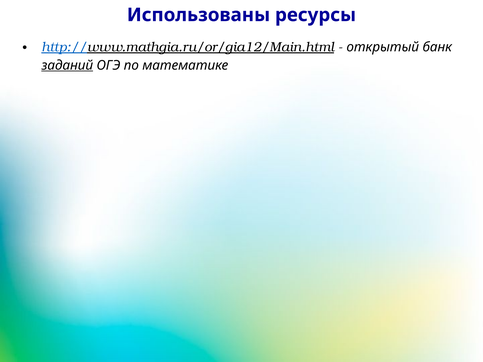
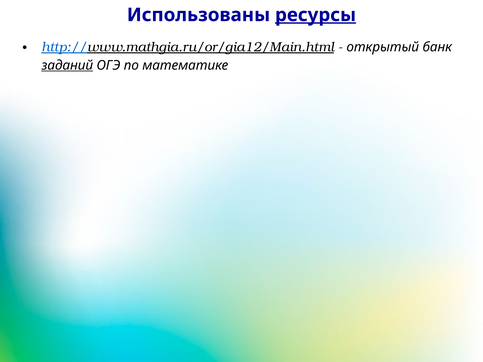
ресурсы underline: none -> present
